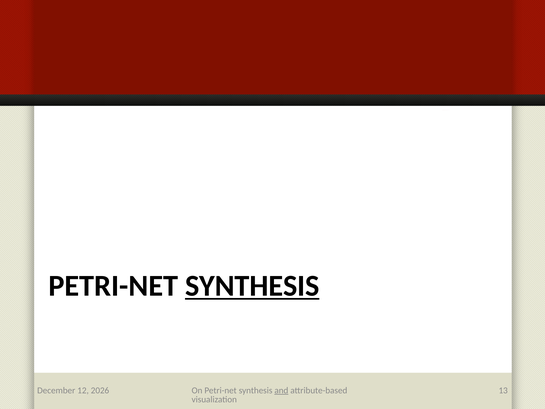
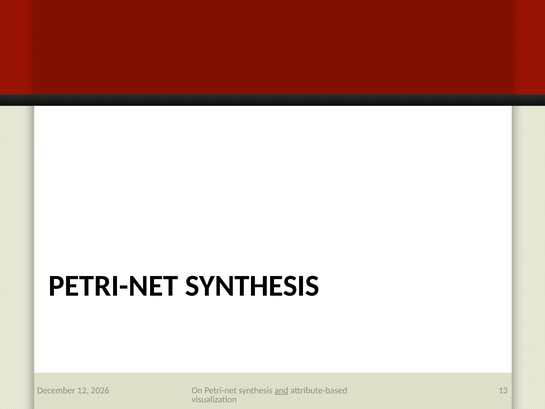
SYNTHESIS at (252, 286) underline: present -> none
